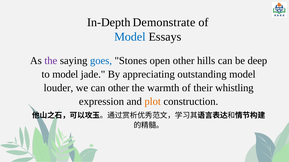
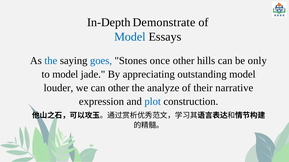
the at (51, 61) colour: purple -> blue
open: open -> once
deep: deep -> only
warmth: warmth -> analyze
whistling: whistling -> narrative
plot colour: orange -> blue
